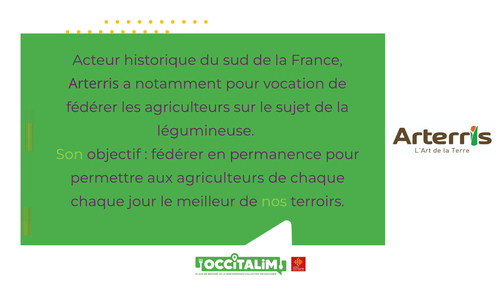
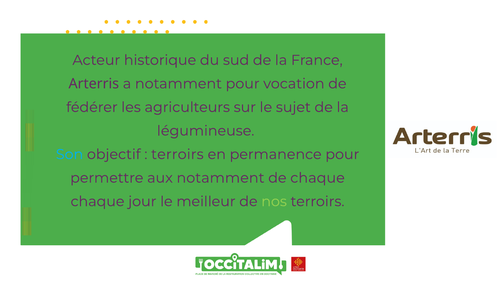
Son colour: light green -> light blue
fédérer at (177, 154): fédérer -> terroirs
aux agriculteurs: agriculteurs -> notamment
